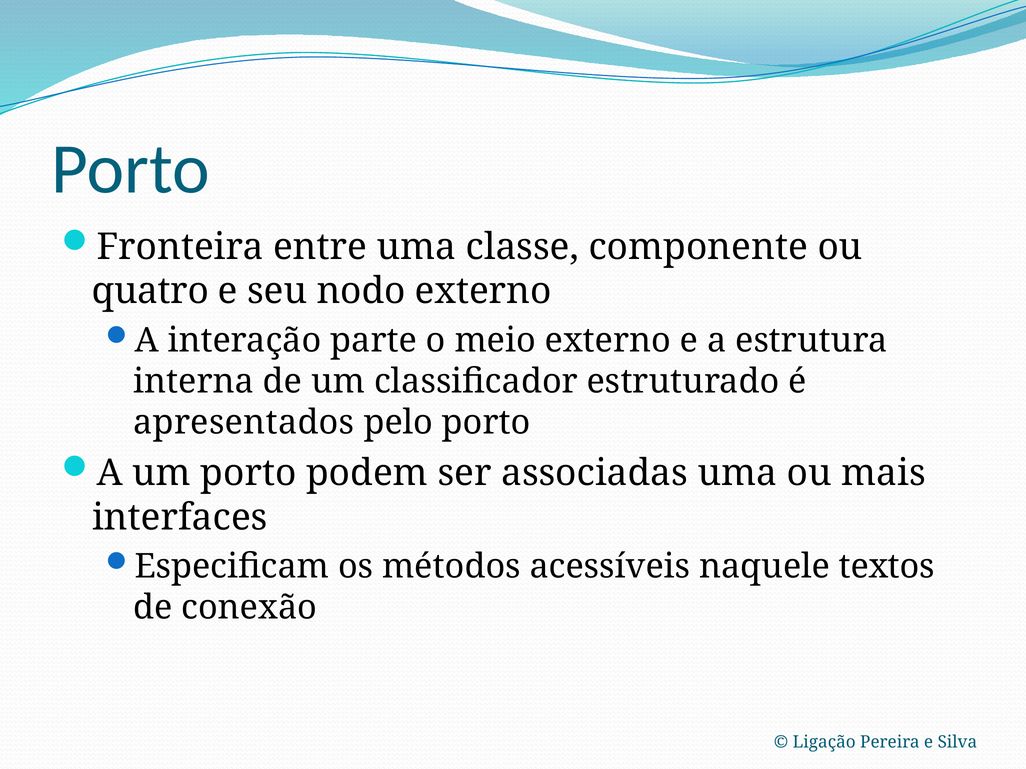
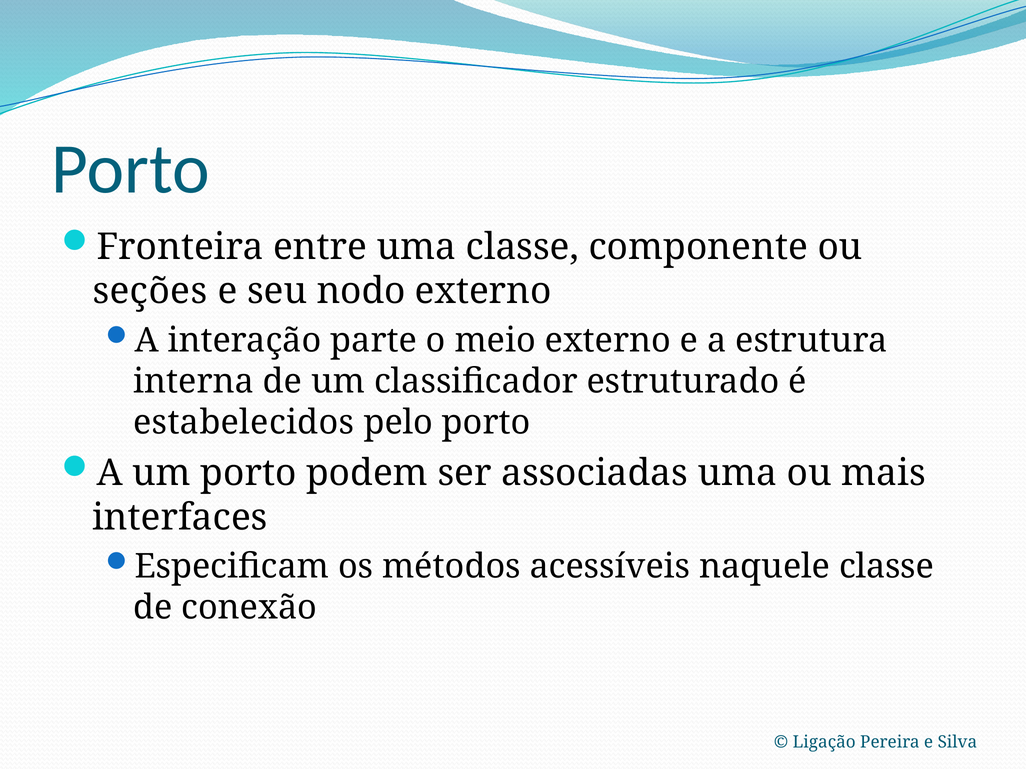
quatro: quatro -> seções
apresentados: apresentados -> estabelecidos
naquele textos: textos -> classe
